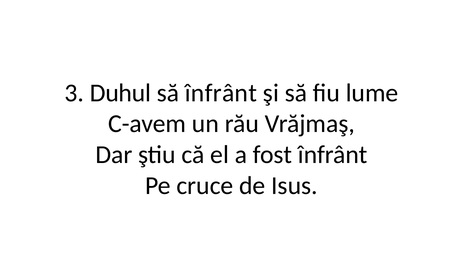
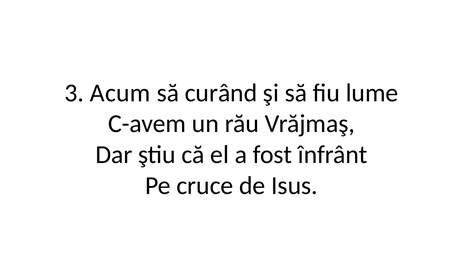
Duhul: Duhul -> Acum
să înfrânt: înfrânt -> curând
